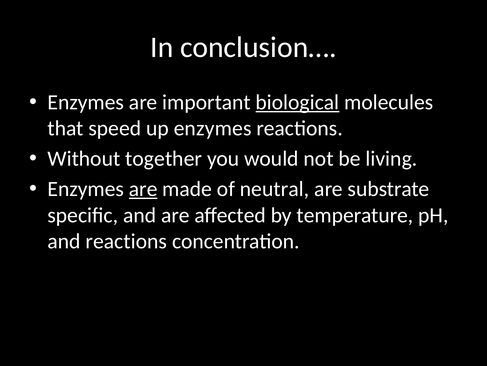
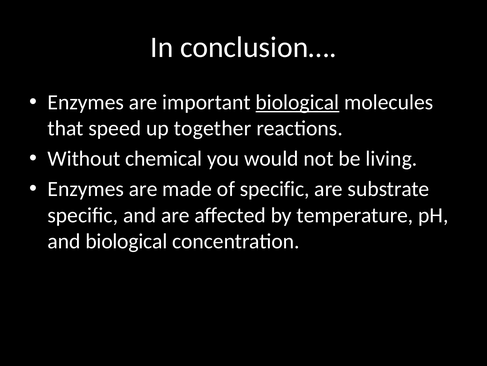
up enzymes: enzymes -> together
together: together -> chemical
are at (143, 189) underline: present -> none
of neutral: neutral -> specific
and reactions: reactions -> biological
